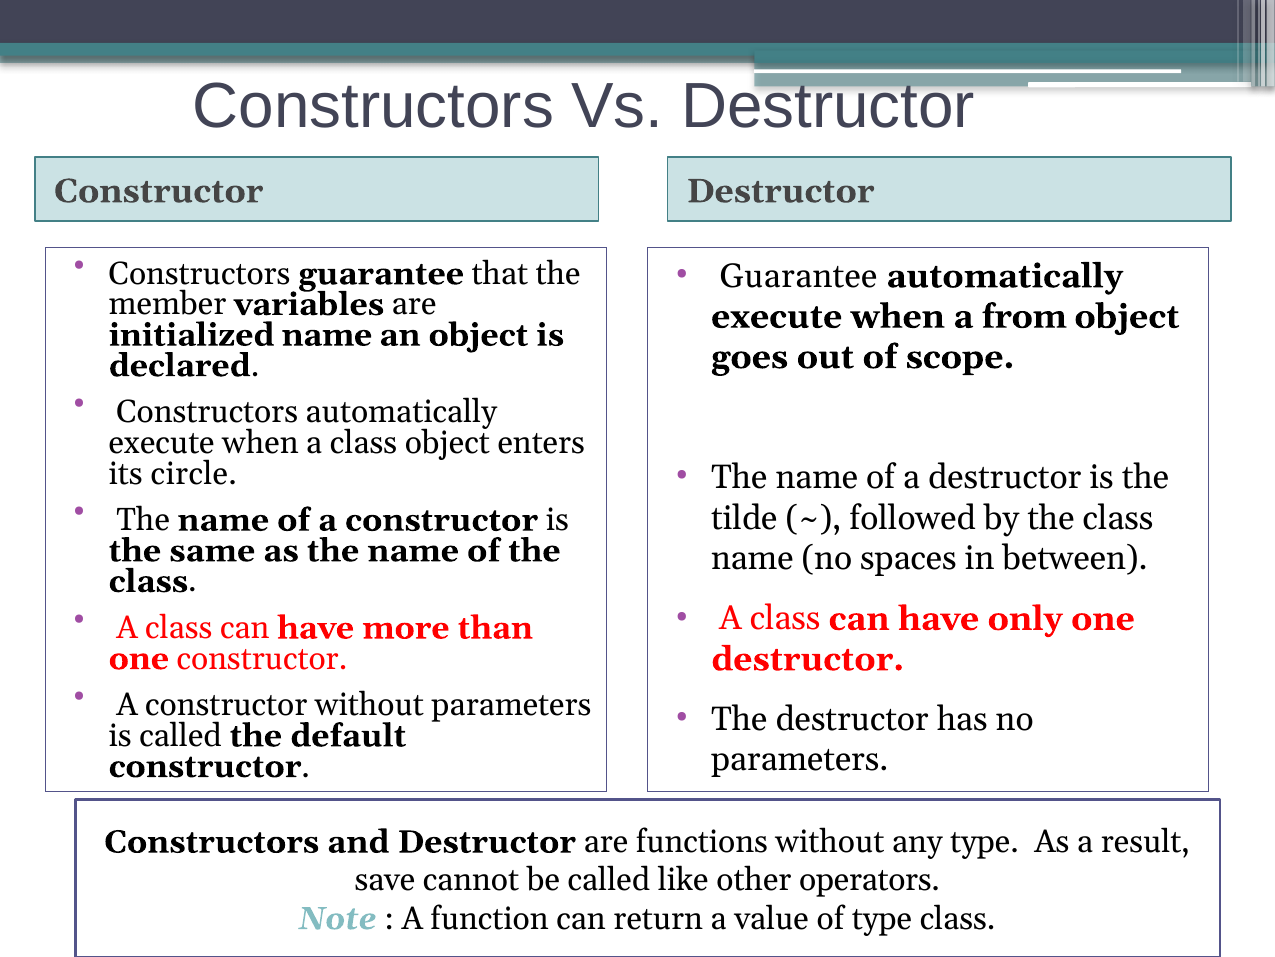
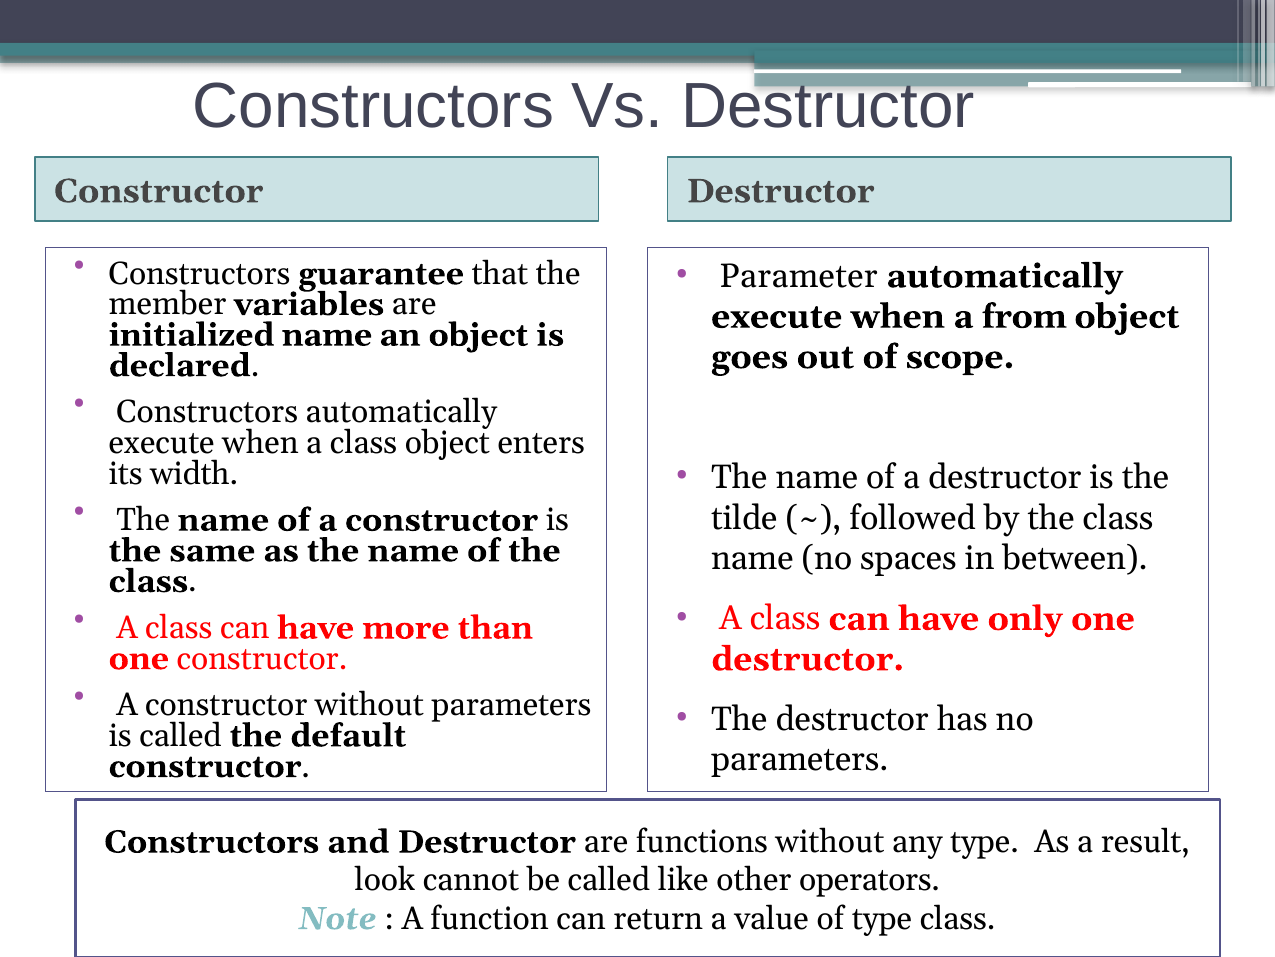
Guarantee at (798, 276): Guarantee -> Parameter
circle: circle -> width
save: save -> look
